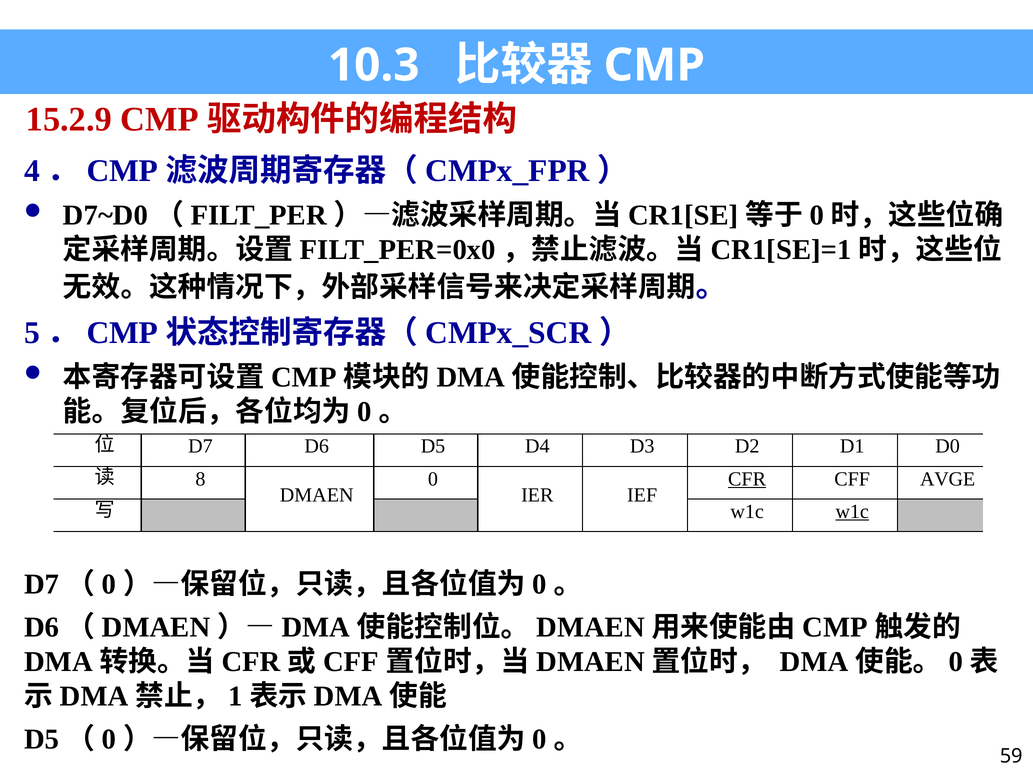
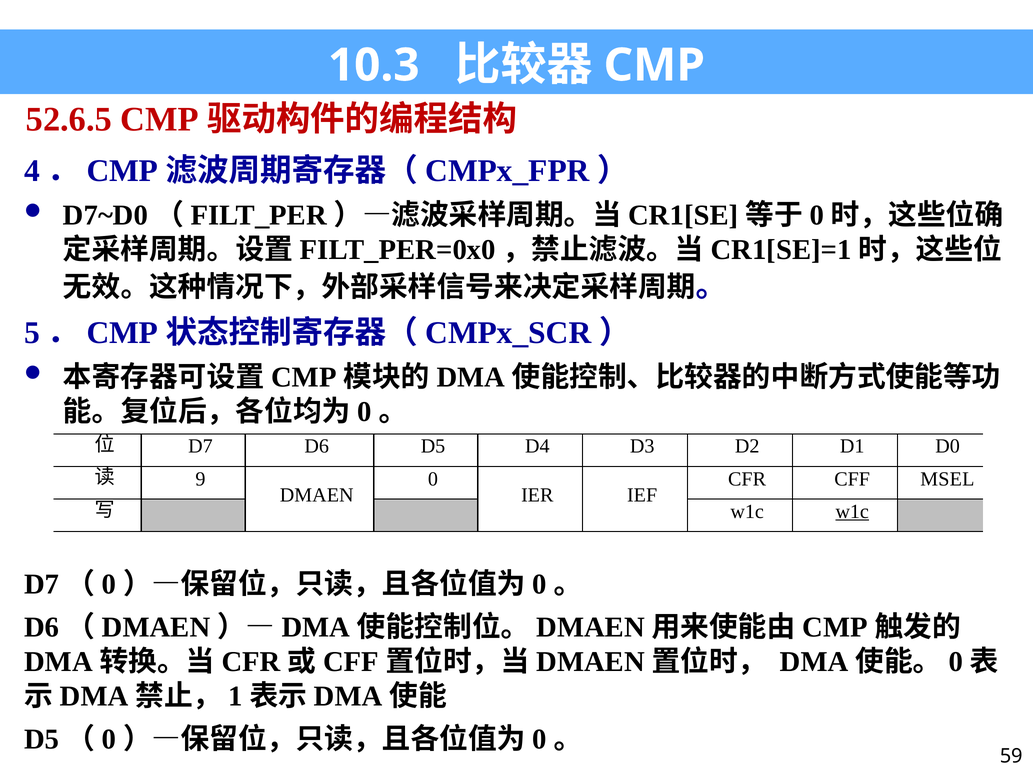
15.2.9: 15.2.9 -> 52.6.5
8: 8 -> 9
CFR underline: present -> none
AVGE: AVGE -> MSEL
